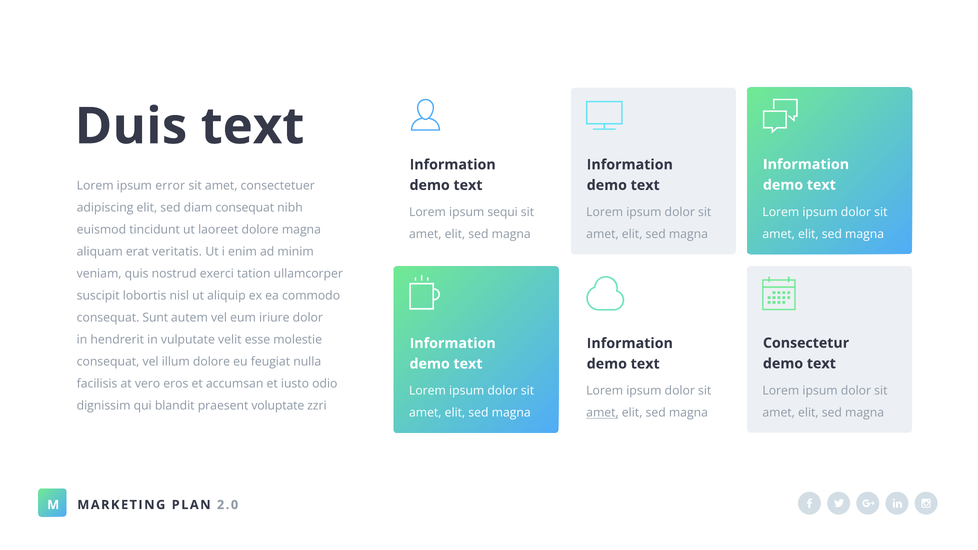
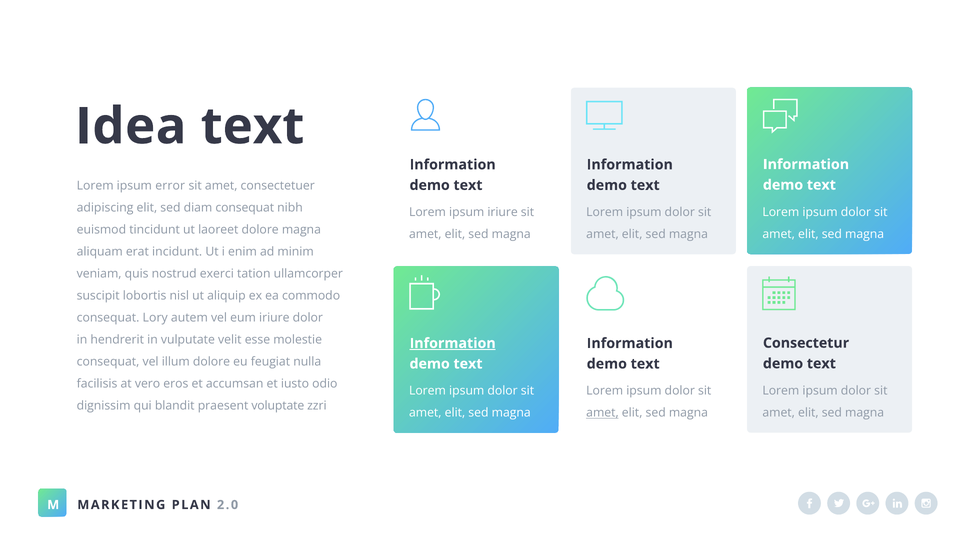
Duis: Duis -> Idea
ipsum sequi: sequi -> iriure
veritatis: veritatis -> incidunt
Sunt: Sunt -> Lory
Information at (453, 343) underline: none -> present
